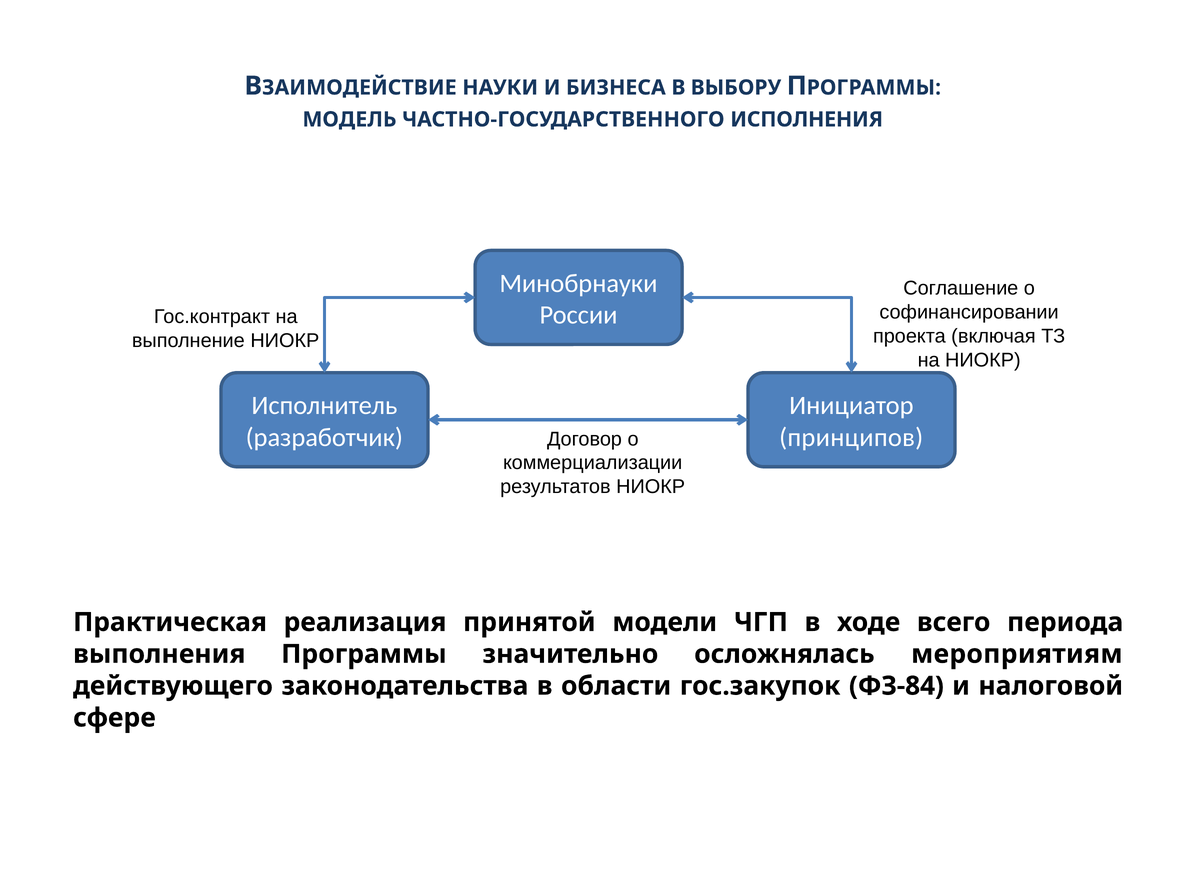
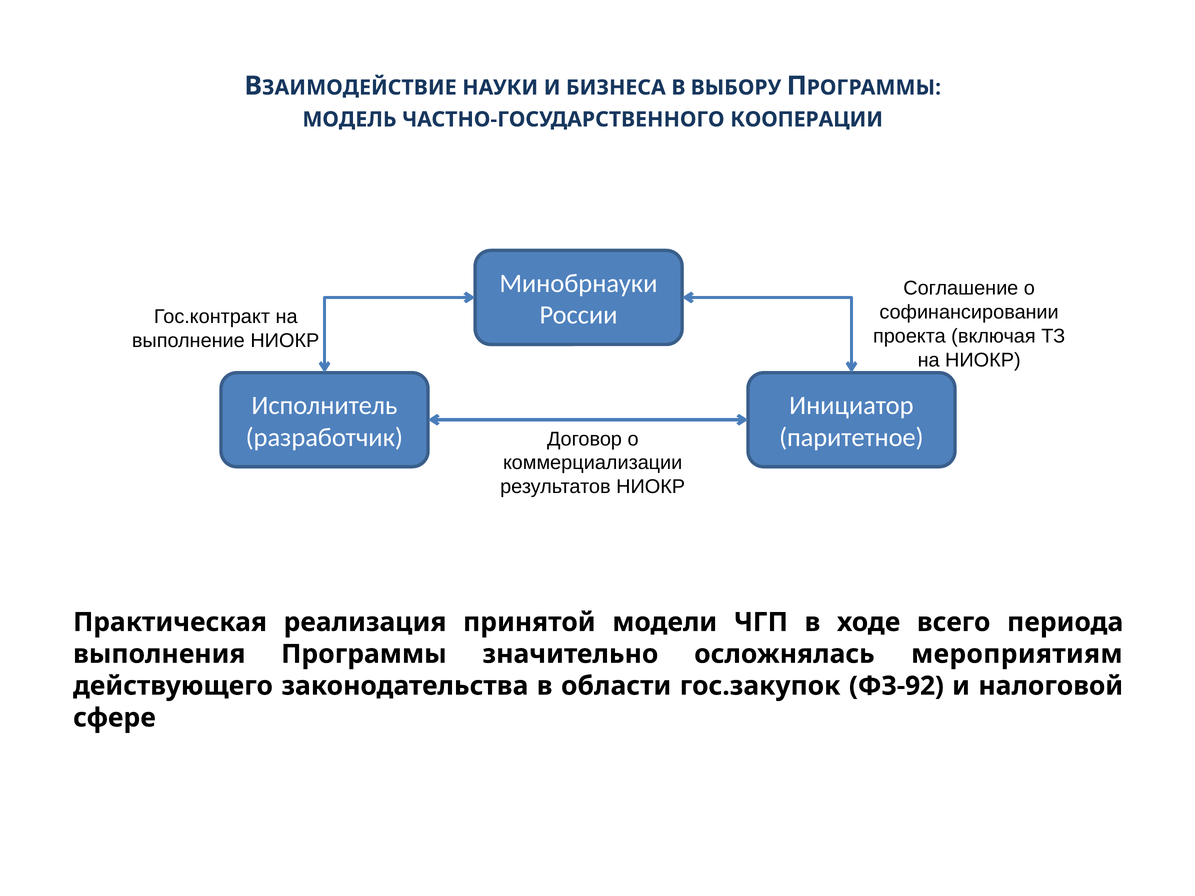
ИСПОЛНЕНИЯ: ИСПОЛНЕНИЯ -> КООПЕРАЦИИ
принципов: принципов -> паритетное
ФЗ-84: ФЗ-84 -> ФЗ-92
